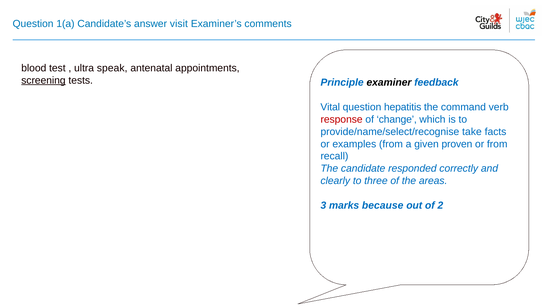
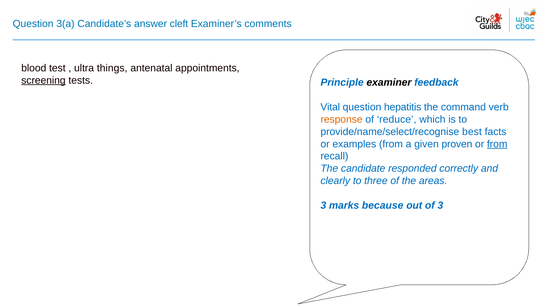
1(a: 1(a -> 3(a
visit: visit -> cleft
speak: speak -> things
response colour: red -> orange
change: change -> reduce
take: take -> best
from at (497, 144) underline: none -> present
of 2: 2 -> 3
